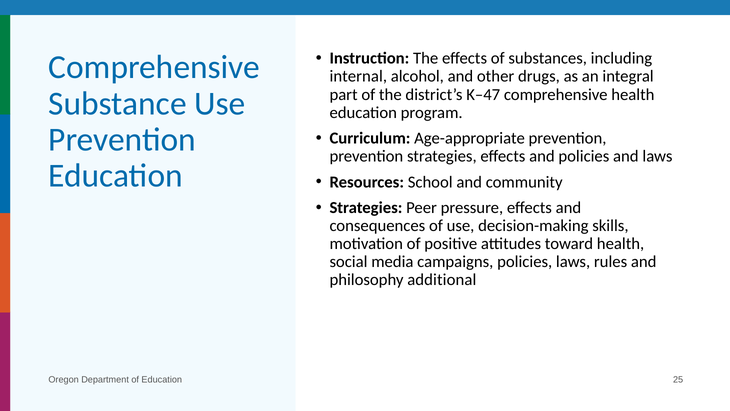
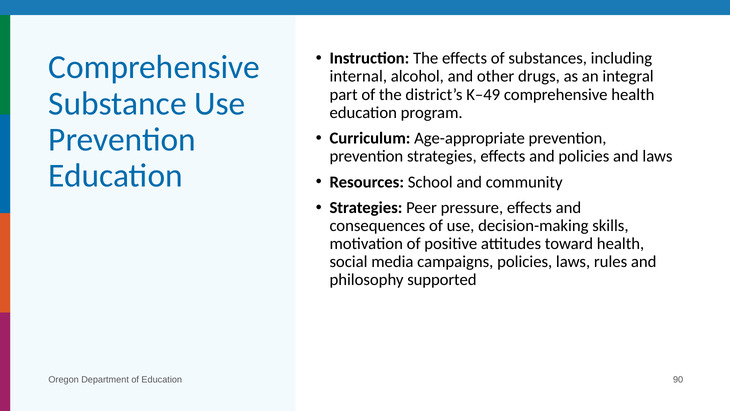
K–47: K–47 -> K–49
additional: additional -> supported
25: 25 -> 90
